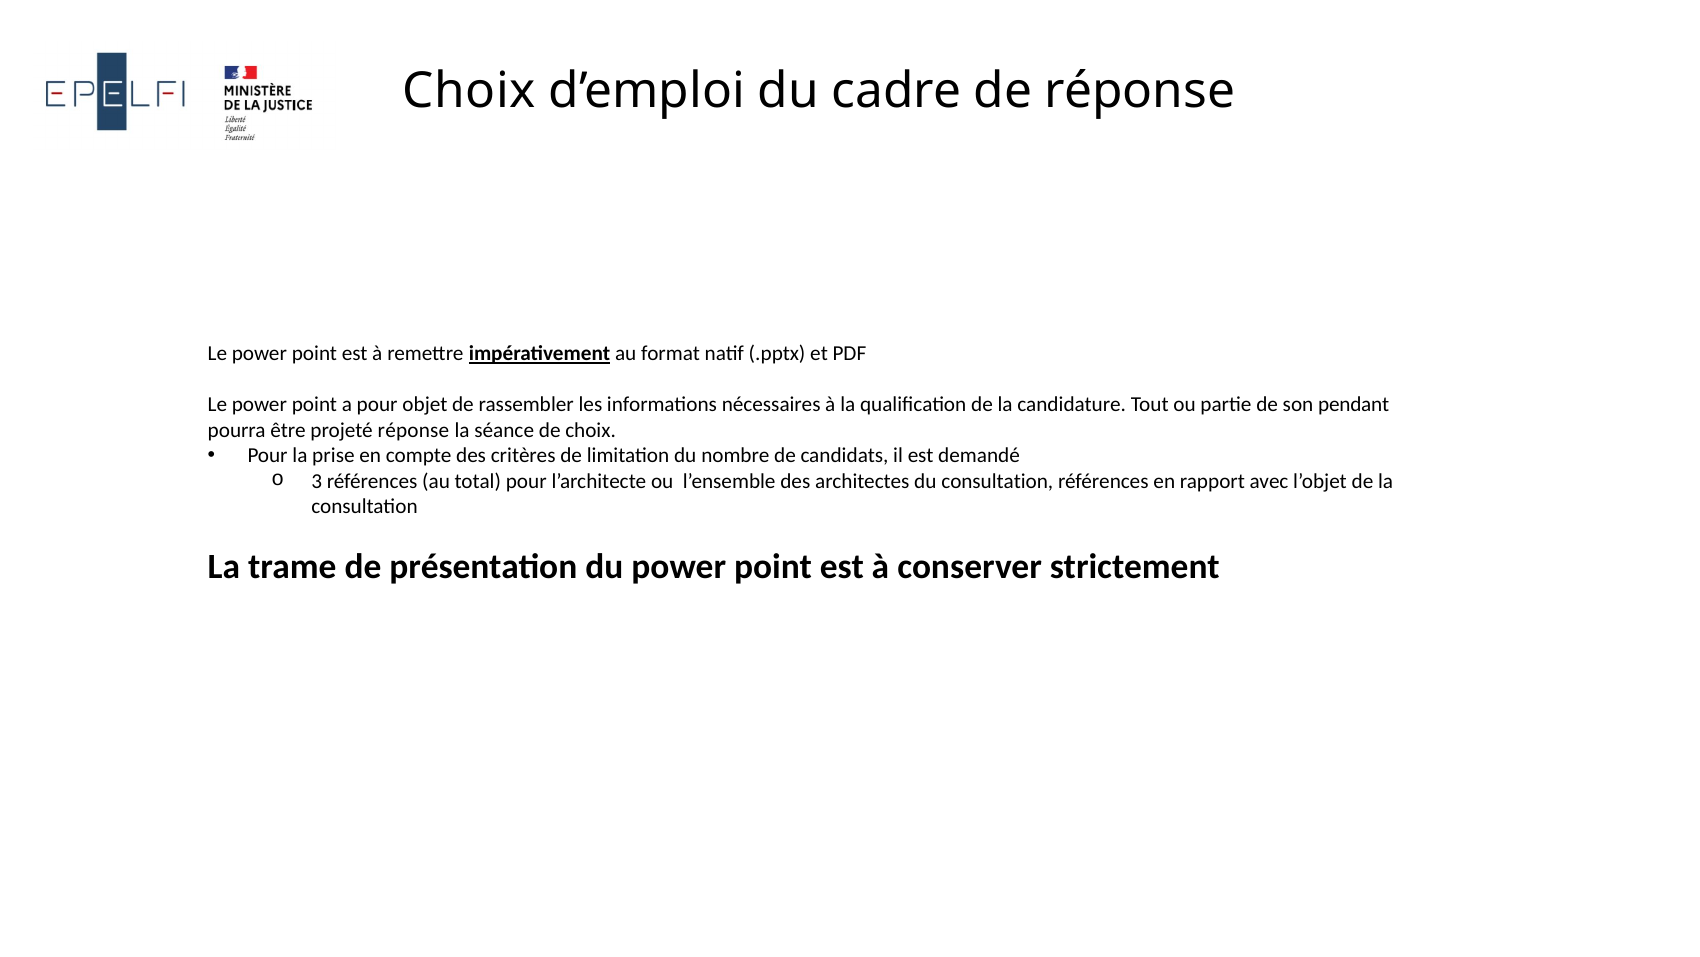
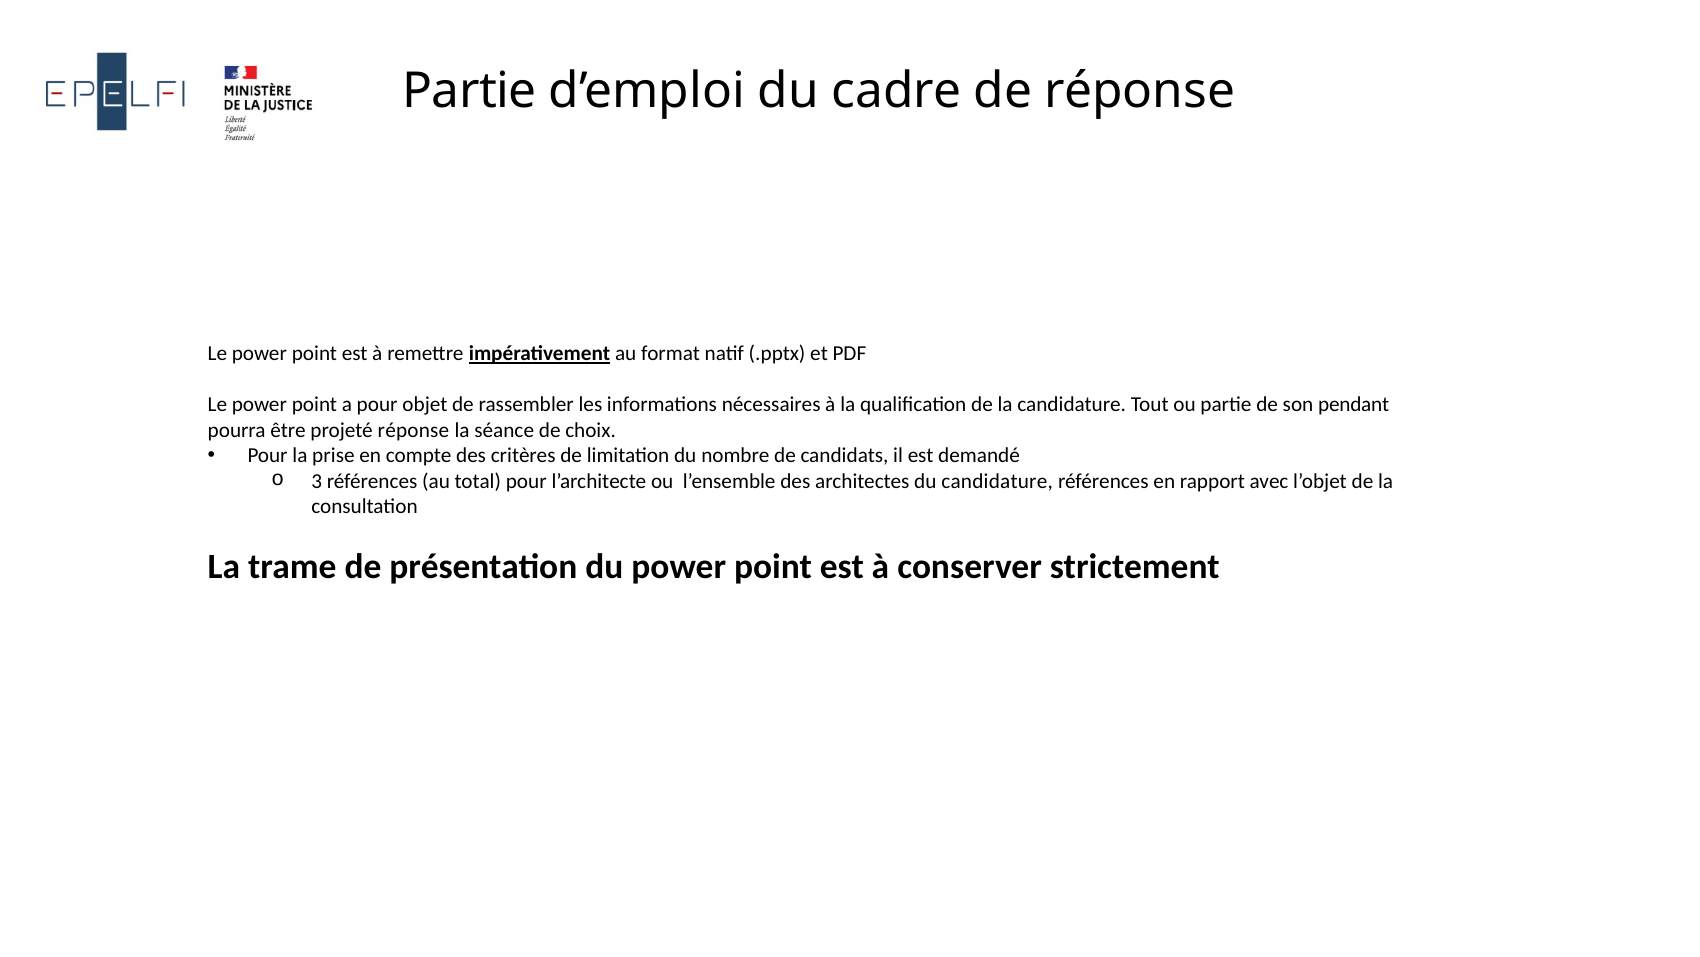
Choix at (469, 91): Choix -> Partie
du consultation: consultation -> candidature
